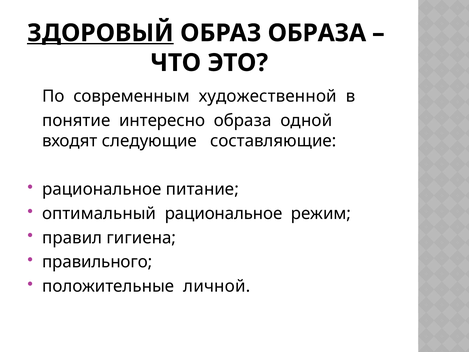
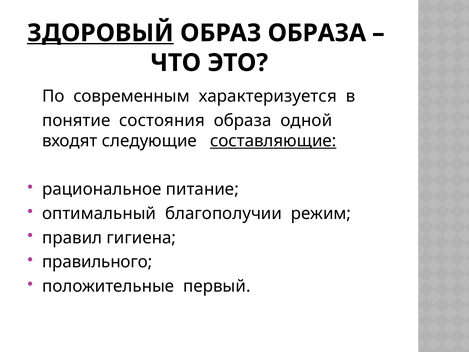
художественной: художественной -> характеризуется
интересно: интересно -> состояния
составляющие underline: none -> present
оптимальный рациональное: рациональное -> благополучии
личной: личной -> первый
